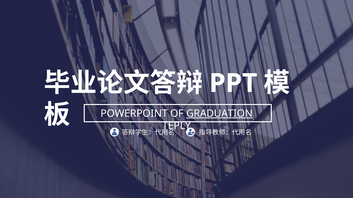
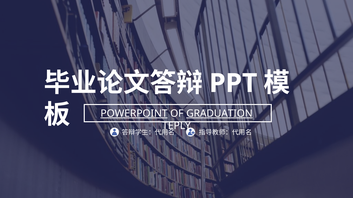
POWERPOINT underline: none -> present
